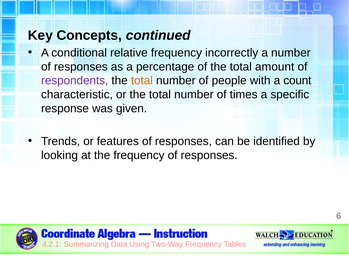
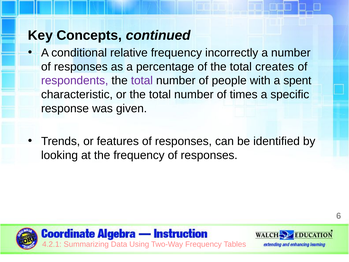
amount: amount -> creates
total at (142, 81) colour: orange -> purple
count: count -> spent
